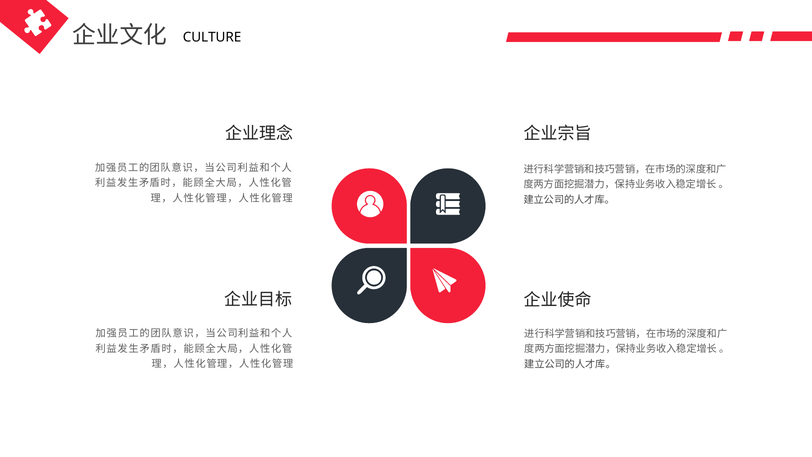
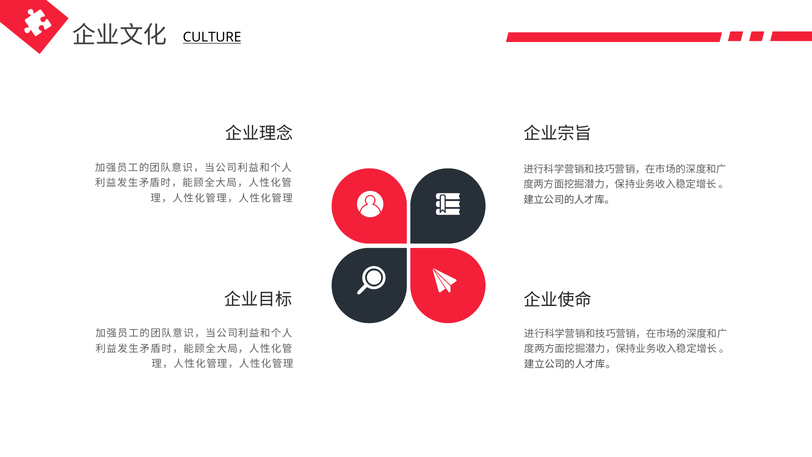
CULTURE underline: none -> present
